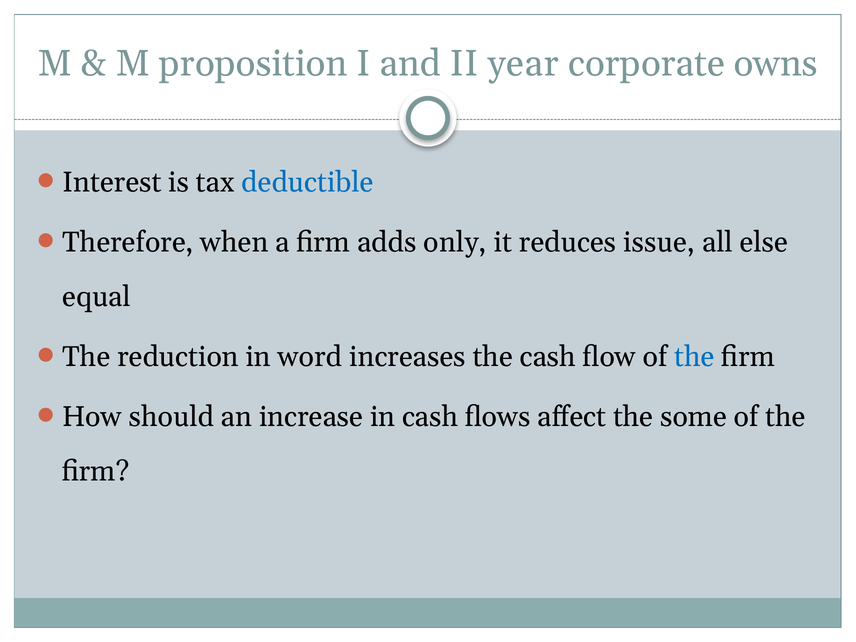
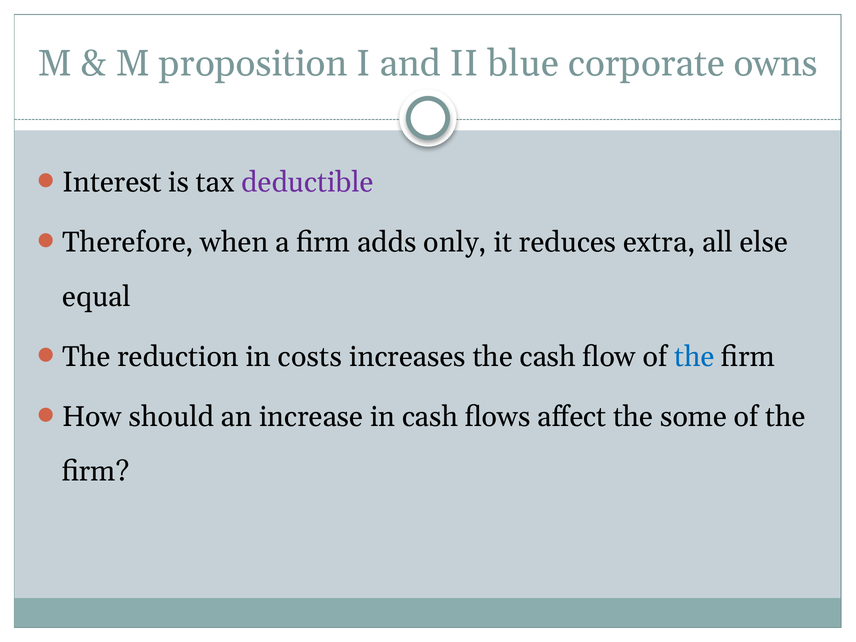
year: year -> blue
deductible colour: blue -> purple
issue: issue -> extra
word: word -> costs
